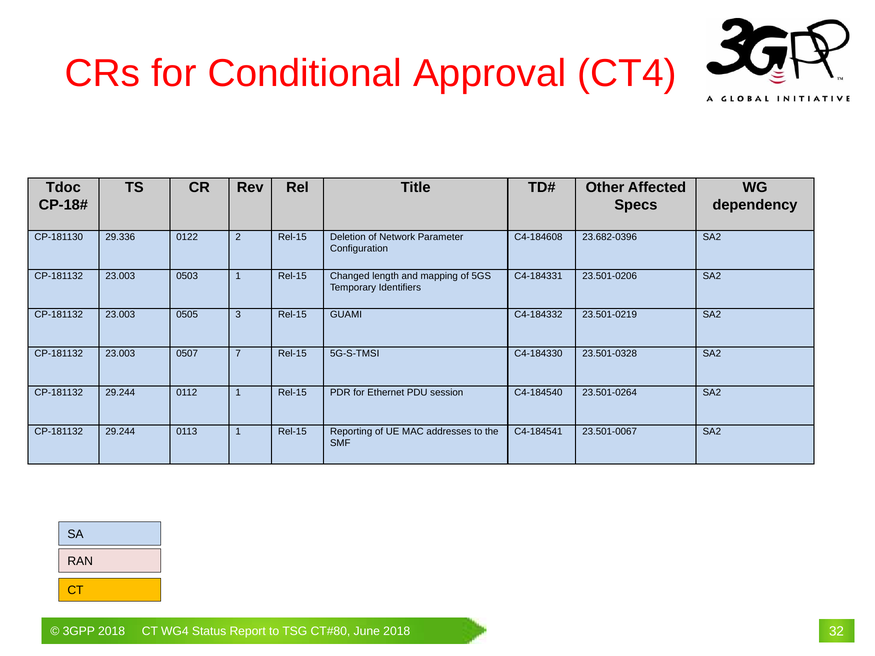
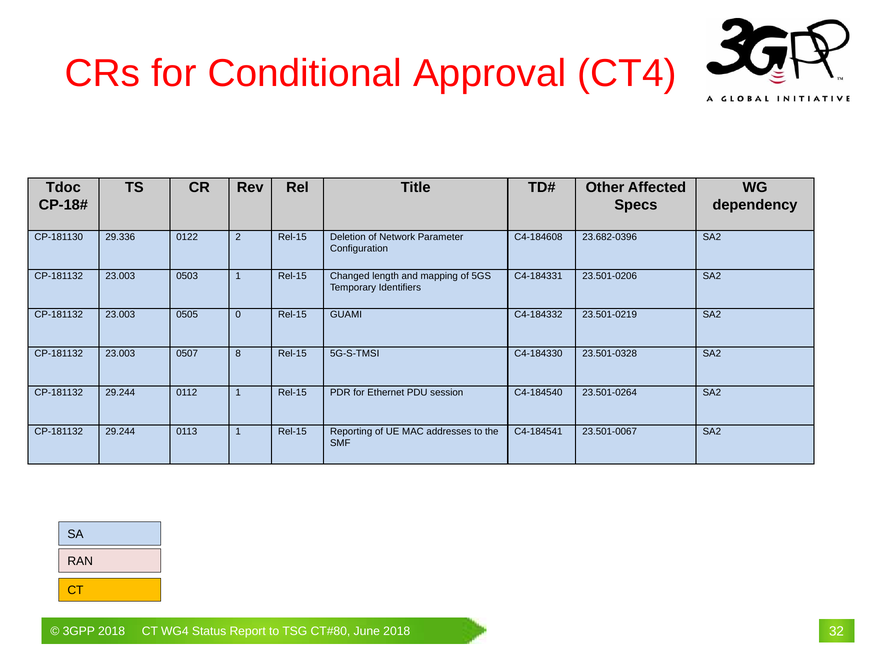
3: 3 -> 0
7: 7 -> 8
